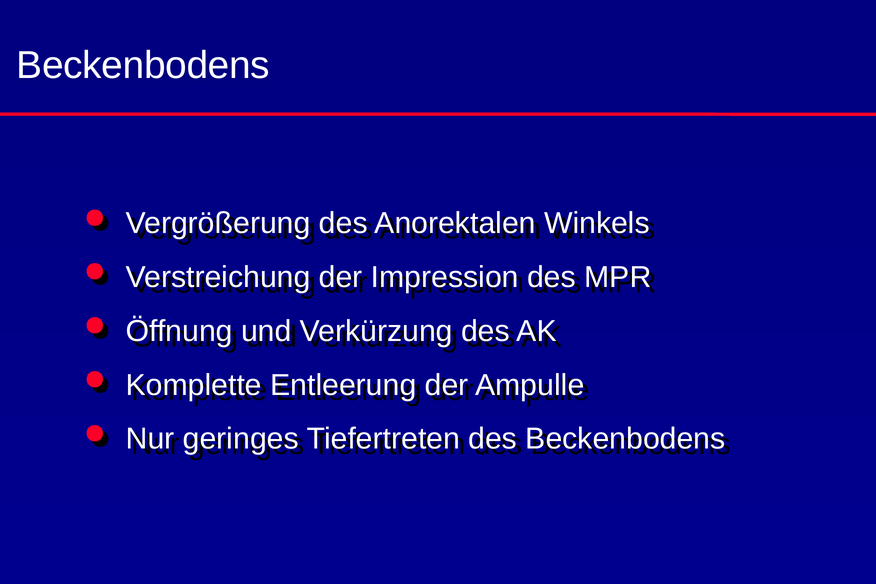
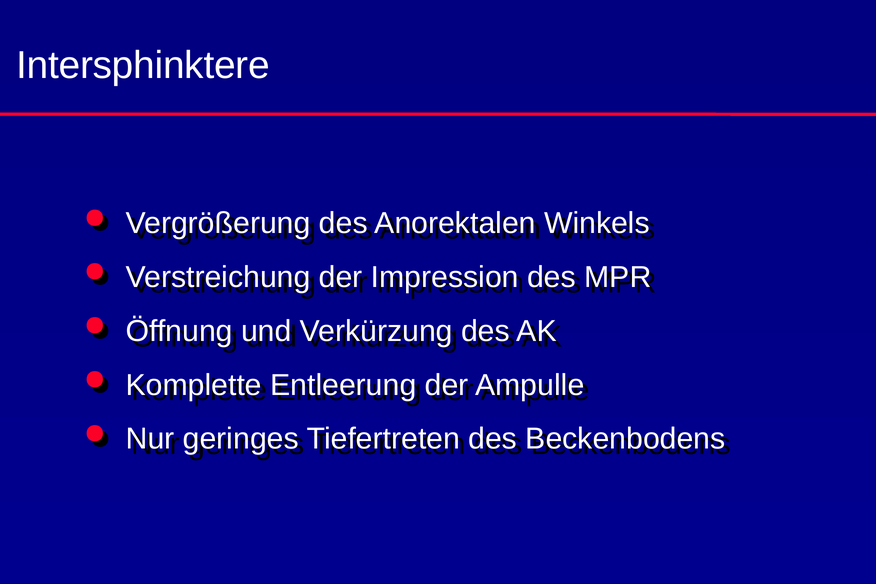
Beckenbodens at (143, 65): Beckenbodens -> Intersphinktere
